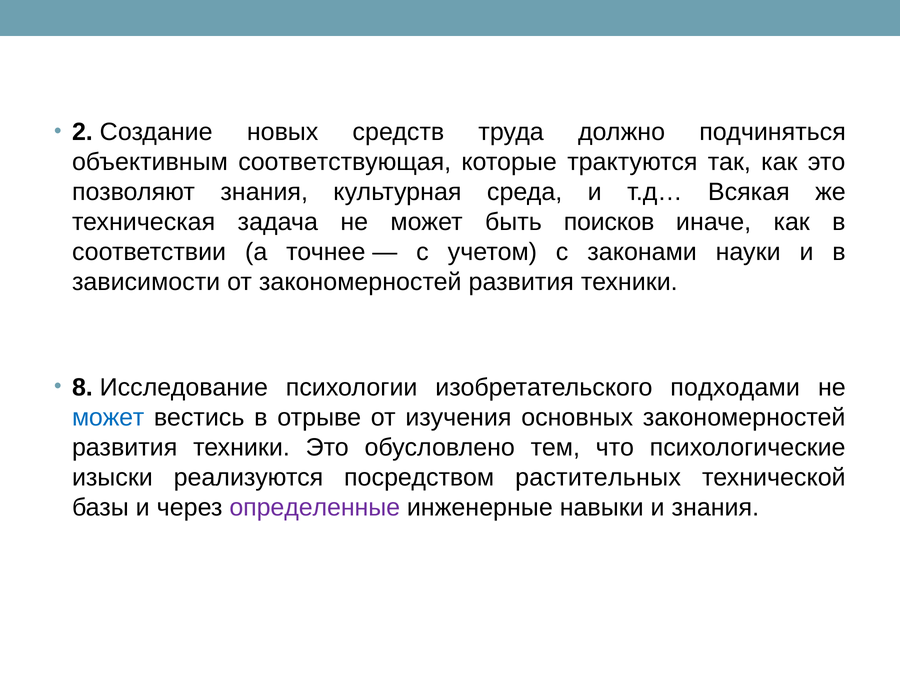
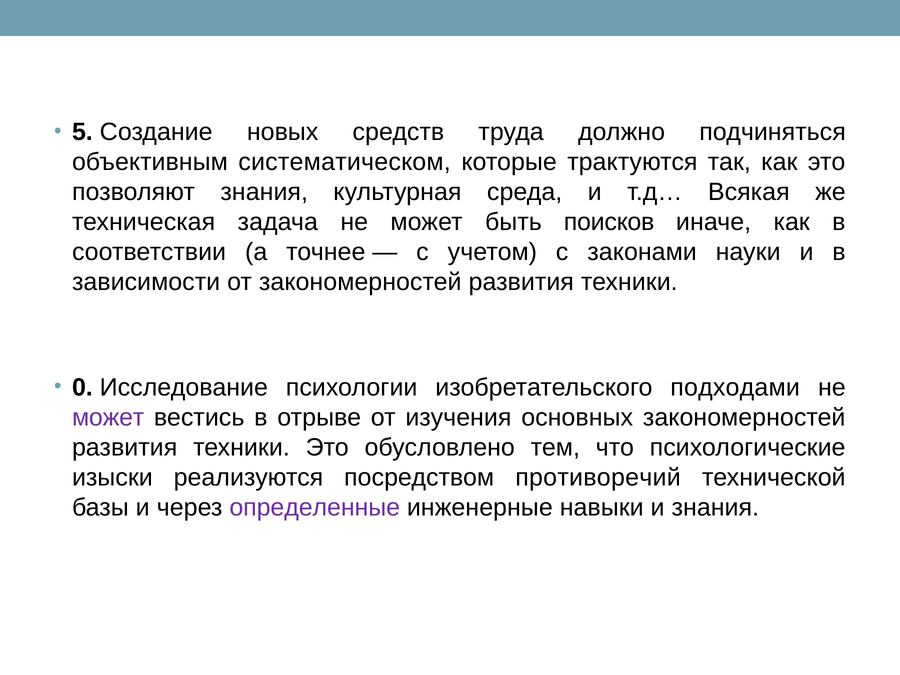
2: 2 -> 5
соответствующая: соответствующая -> систематическом
8: 8 -> 0
может at (108, 417) colour: blue -> purple
растительных: растительных -> противоречий
